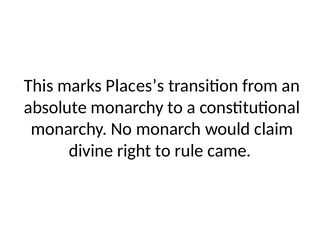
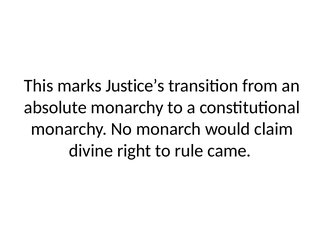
Places’s: Places’s -> Justice’s
